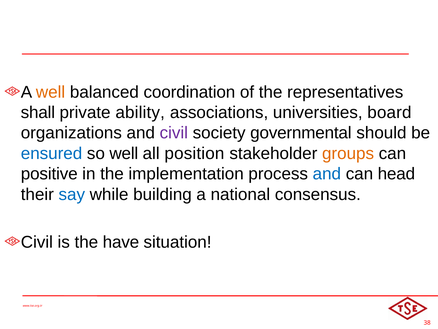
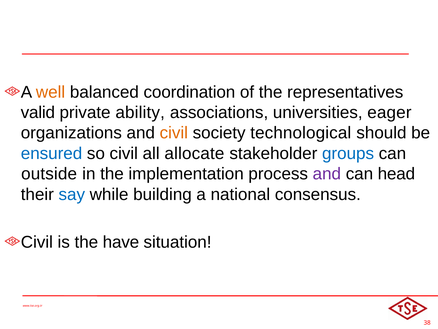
shall: shall -> valid
board: board -> eager
civil at (174, 133) colour: purple -> orange
governmental: governmental -> technological
so well: well -> civil
position: position -> allocate
groups colour: orange -> blue
positive: positive -> outside
and at (327, 174) colour: blue -> purple
